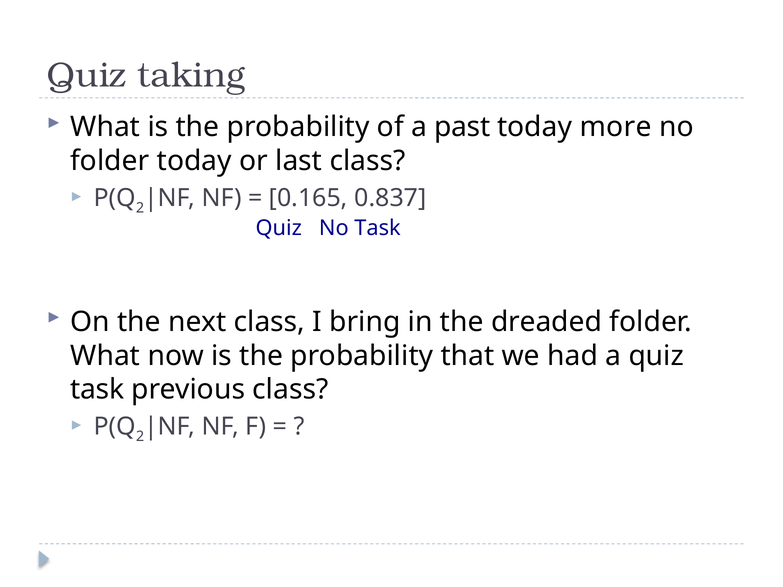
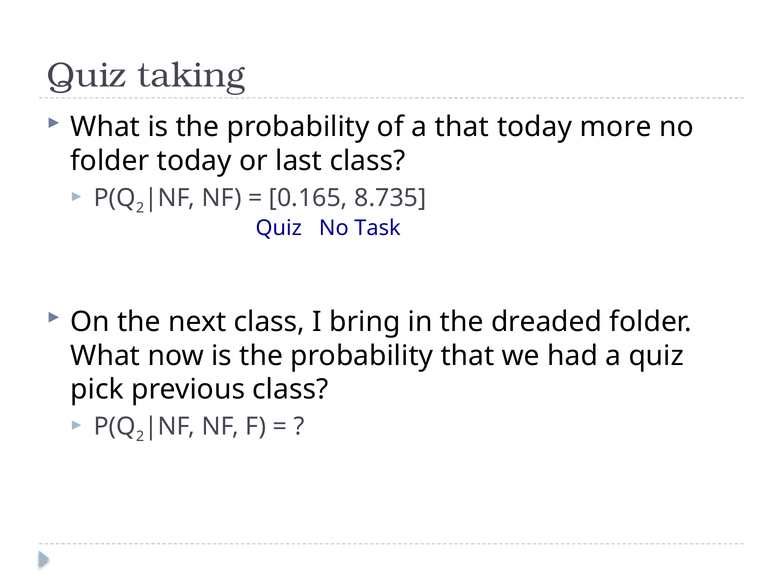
a past: past -> that
0.837: 0.837 -> 8.735
task at (97, 390): task -> pick
